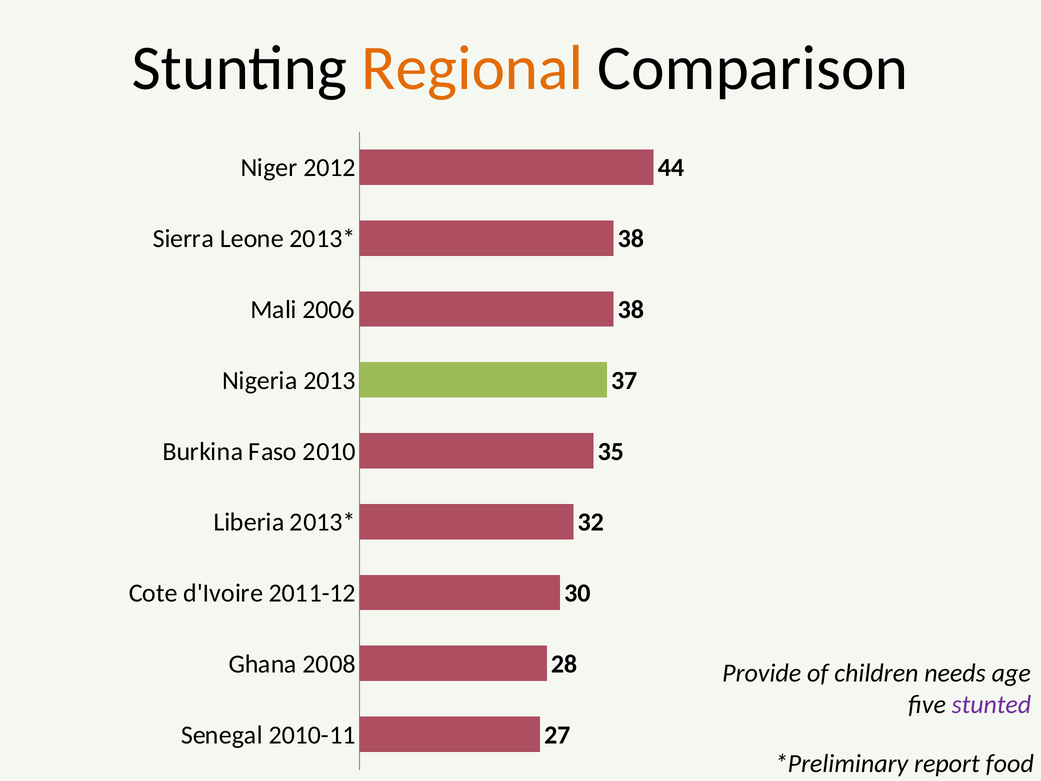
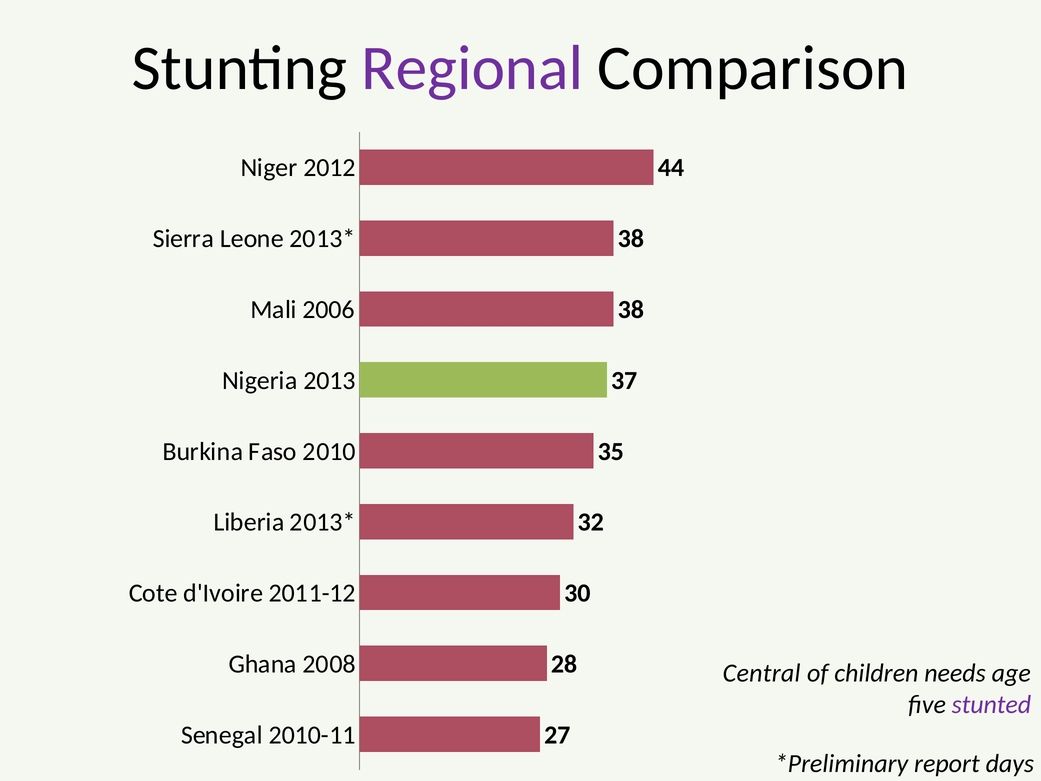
Regional colour: orange -> purple
Provide: Provide -> Central
food: food -> days
